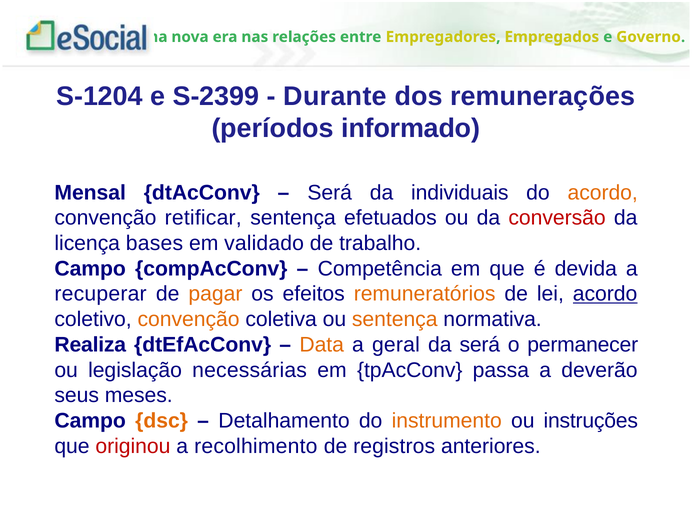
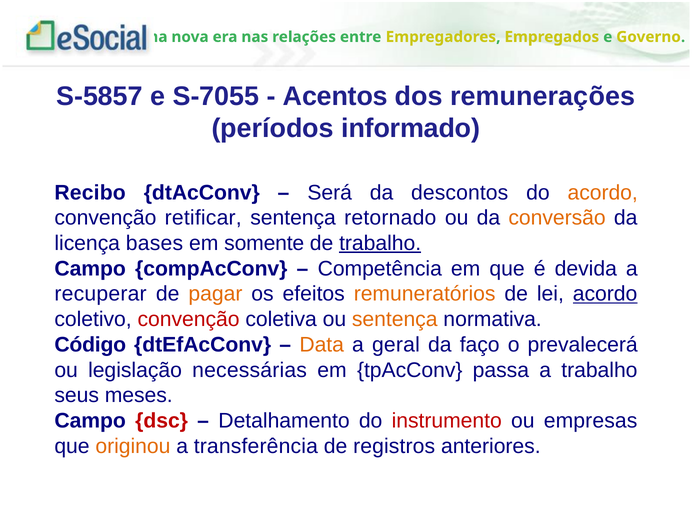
S-1204: S-1204 -> S-5857
S-2399: S-2399 -> S-7055
Durante: Durante -> Acentos
Mensal: Mensal -> Recibo
individuais: individuais -> descontos
efetuados: efetuados -> retornado
conversão colour: red -> orange
validado: validado -> somente
trabalho at (380, 243) underline: none -> present
convenção at (189, 319) colour: orange -> red
Realiza: Realiza -> Código
da será: será -> faço
permanecer: permanecer -> prevalecerá
a deverão: deverão -> trabalho
dsc colour: orange -> red
instrumento colour: orange -> red
instruções: instruções -> empresas
originou colour: red -> orange
recolhimento: recolhimento -> transferência
